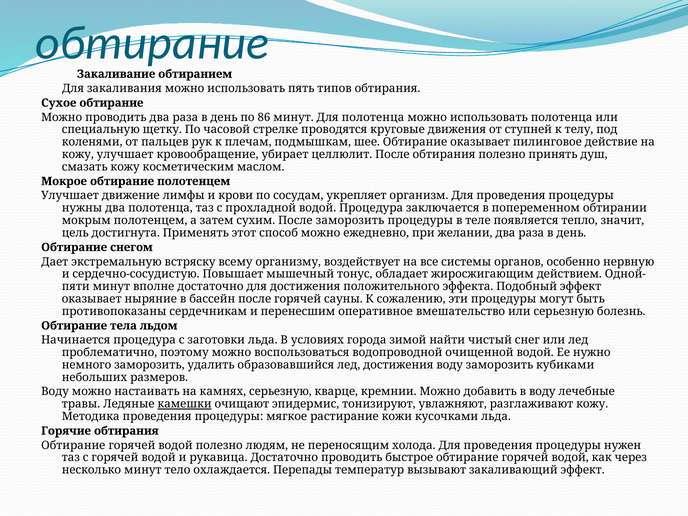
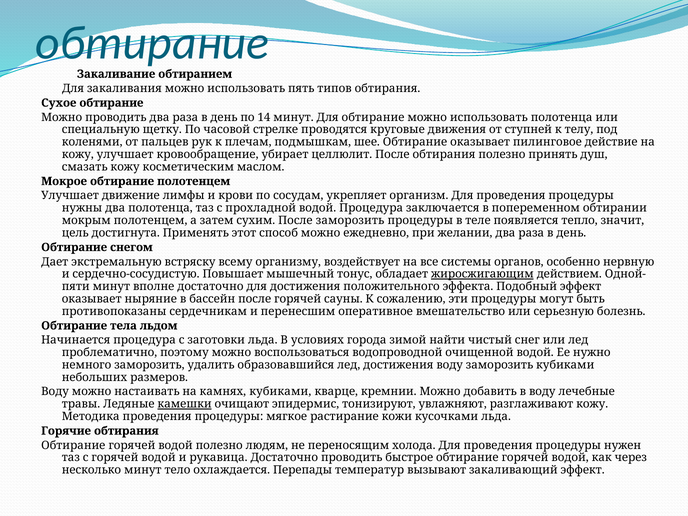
86: 86 -> 14
Для полотенца: полотенца -> обтирание
жиросжигающим underline: none -> present
камнях серьезную: серьезную -> кубиками
